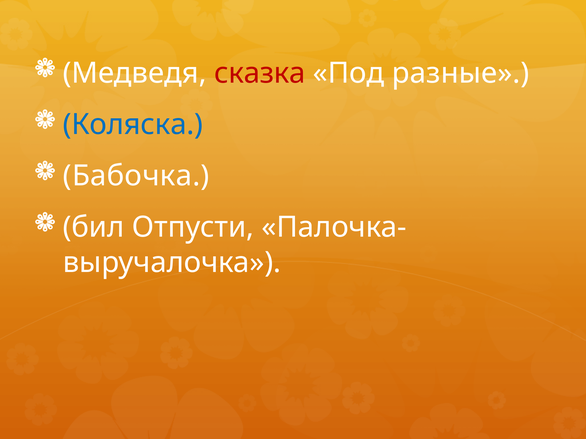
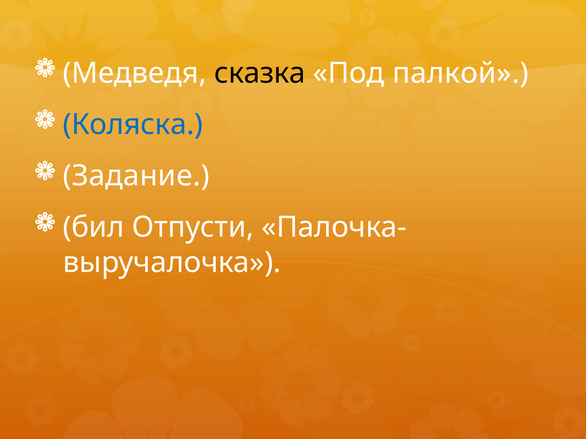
сказка colour: red -> black
разные: разные -> палкой
Бабочка: Бабочка -> Задание
